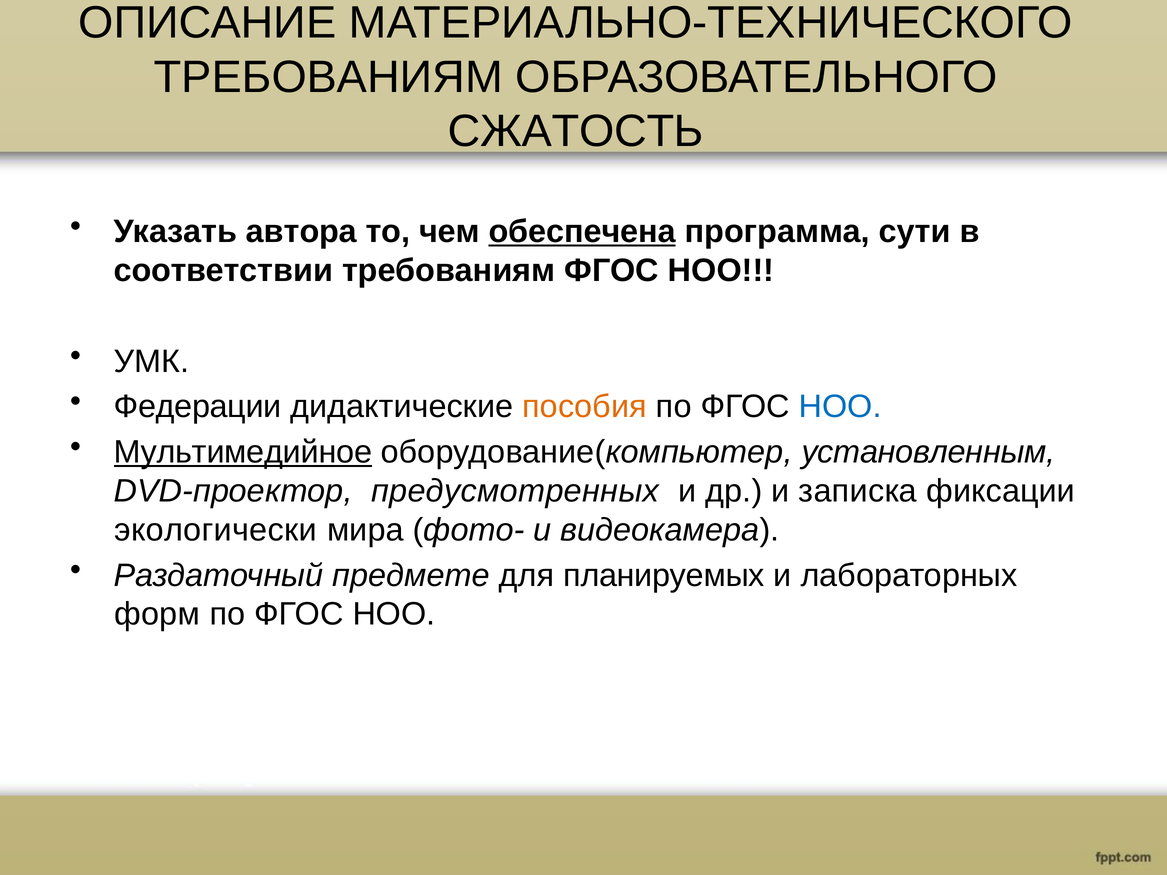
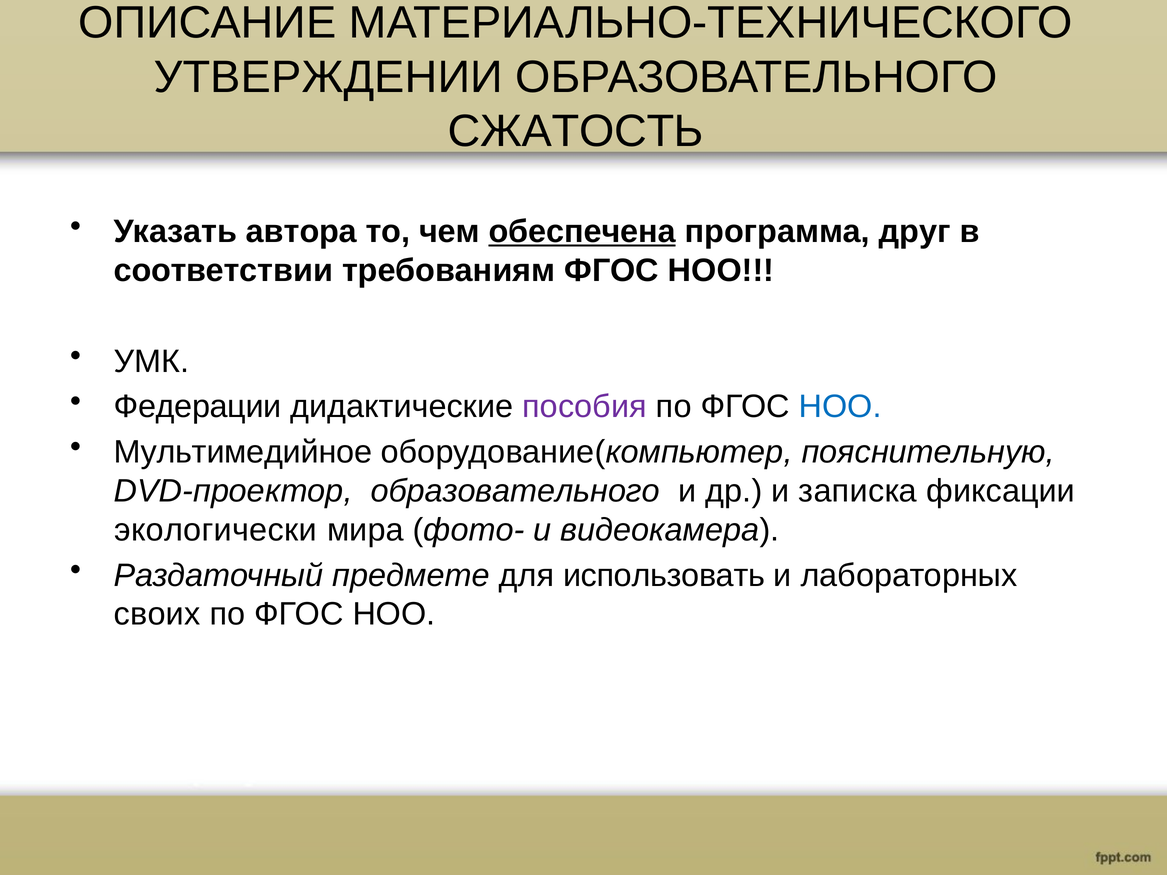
ТРЕБОВАНИЯМ at (328, 77): ТРЕБОВАНИЯМ -> УТВЕРЖДЕНИИ
сути: сути -> друг
пособия colour: orange -> purple
Мультимедийное underline: present -> none
установленным: установленным -> пояснительную
DVD-проектор предусмотренных: предусмотренных -> образовательного
планируемых: планируемых -> использовать
форм: форм -> своих
